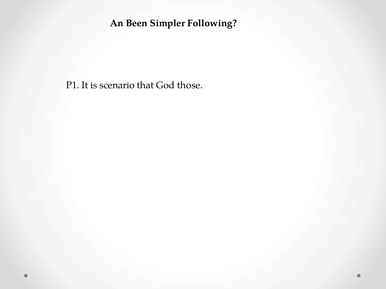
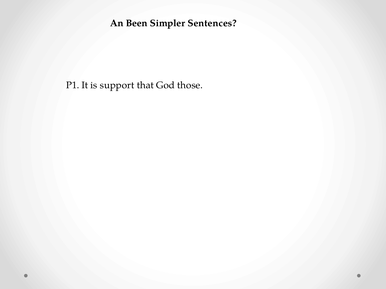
Following: Following -> Sentences
scenario: scenario -> support
